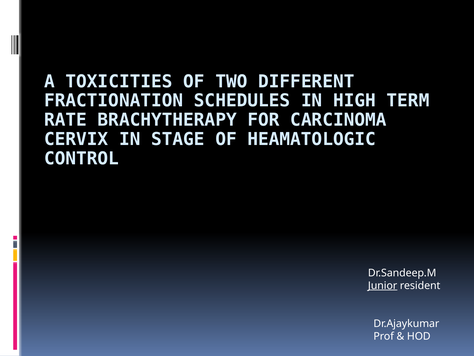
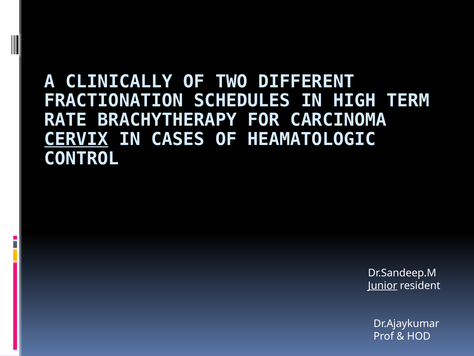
TOXICITIES: TOXICITIES -> CLINICALLY
CERVIX underline: none -> present
STAGE: STAGE -> CASES
